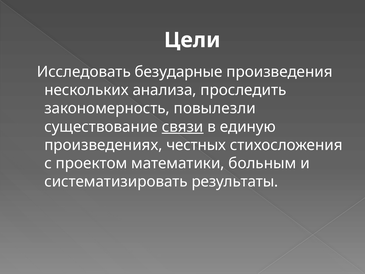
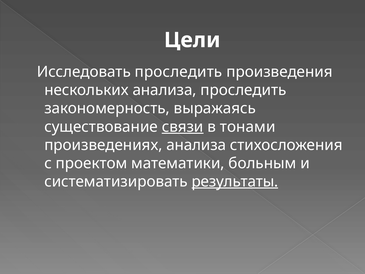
Исследовать безударные: безударные -> проследить
повылезли: повылезли -> выражаясь
единую: единую -> тонами
произведениях честных: честных -> анализа
результаты underline: none -> present
